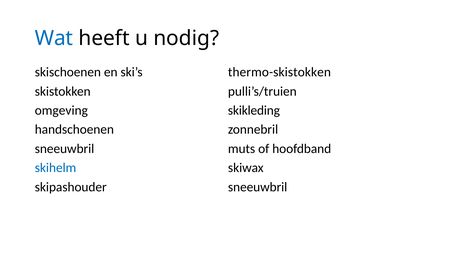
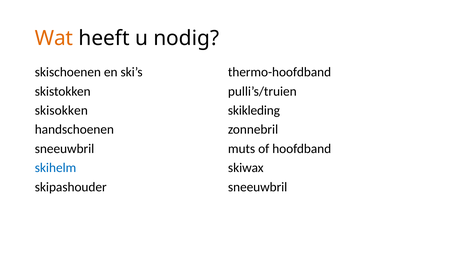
Wat colour: blue -> orange
thermo-skistokken: thermo-skistokken -> thermo-hoofdband
omgeving: omgeving -> skisokken
